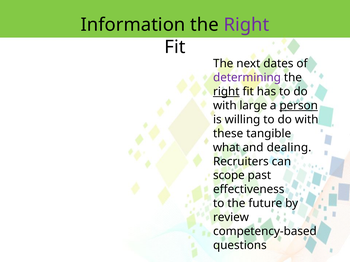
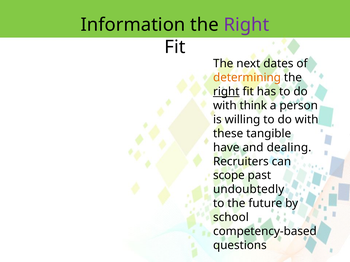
determining colour: purple -> orange
large: large -> think
person underline: present -> none
what: what -> have
effectiveness: effectiveness -> undoubtedly
review: review -> school
